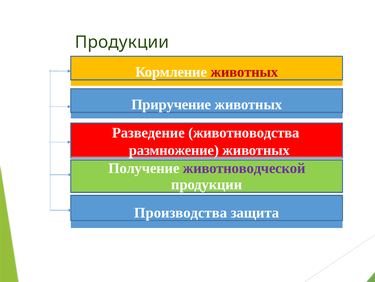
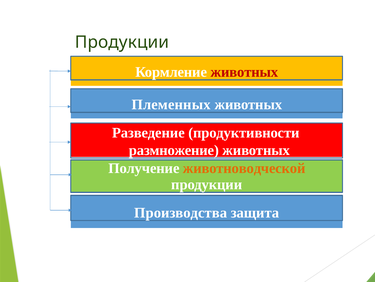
Приручение: Приручение -> Племенных
Разведение животноводства: животноводства -> продуктивности
животноводческой colour: purple -> orange
